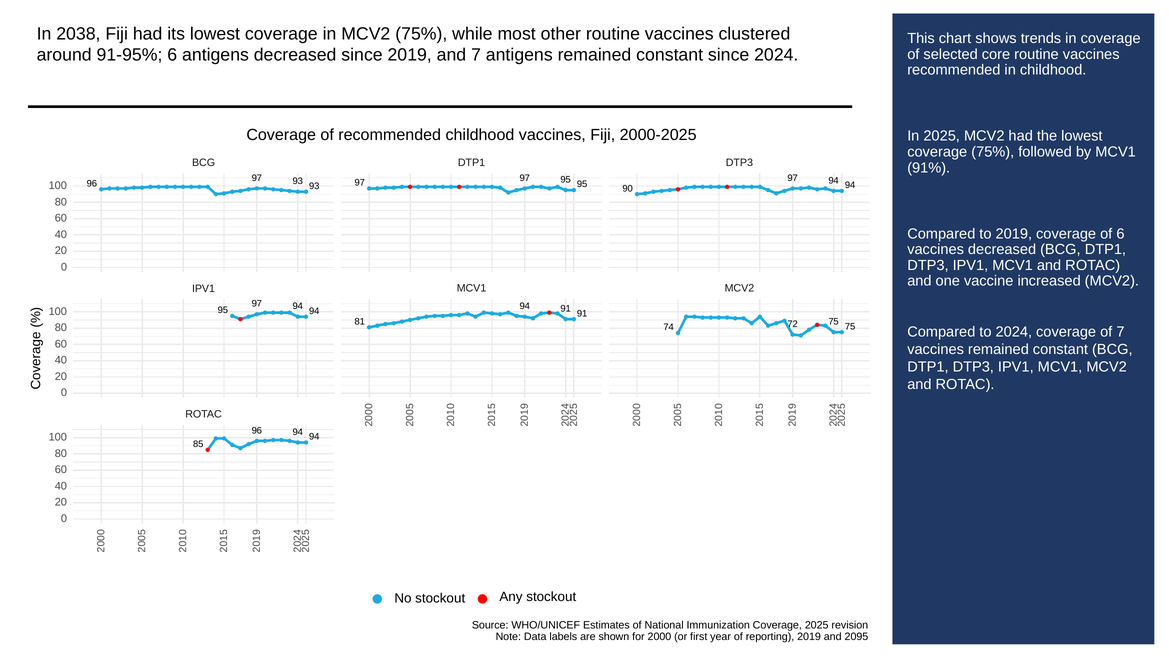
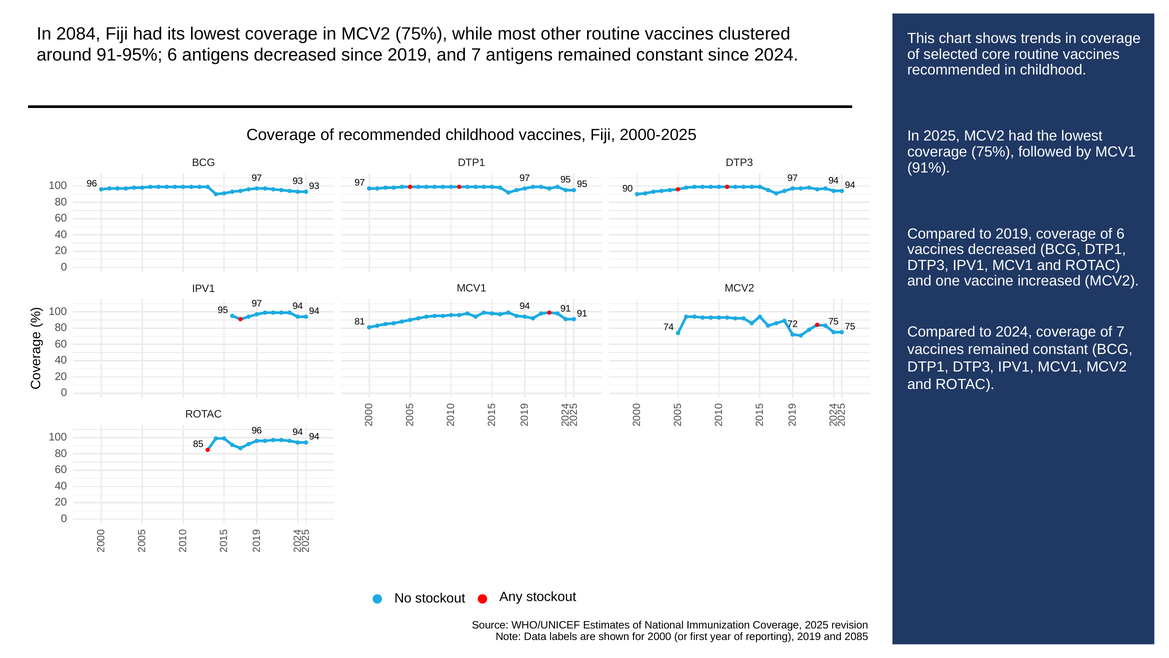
2038: 2038 -> 2084
2095: 2095 -> 2085
